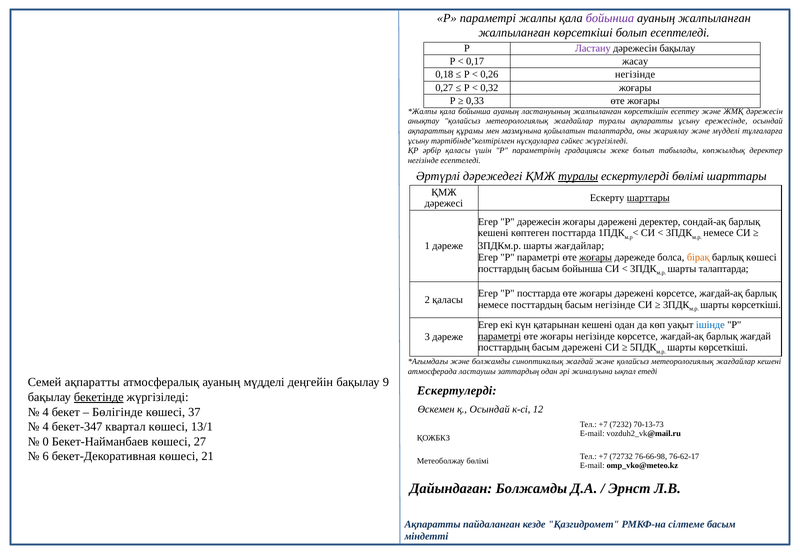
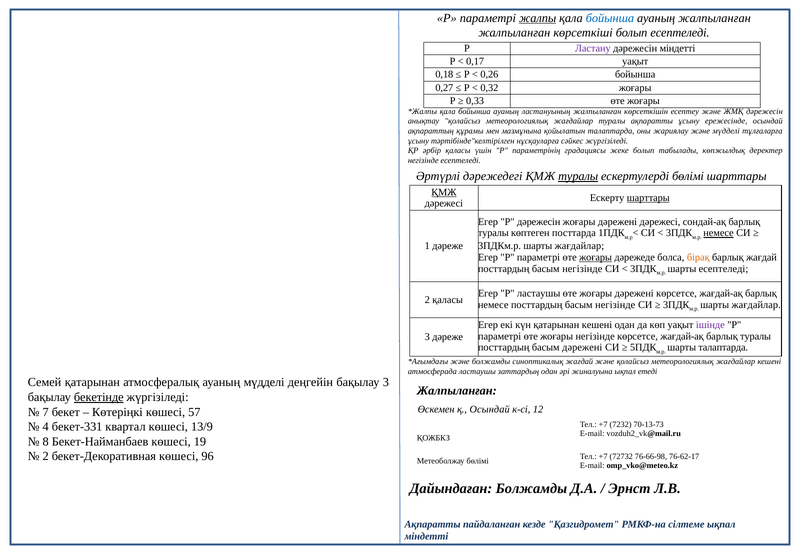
жалпы underline: none -> present
бойынша at (610, 18) colour: purple -> blue
дәрежесін бақылау: бақылау -> міндетті
0,17 жасау: жасау -> уақыт
0,26 негізінде: негізінде -> бойынша
ҚМЖ at (444, 192) underline: none -> present
дәрежені деректер: деректер -> дәрежесі
кешені at (493, 233): кешені -> туралы
немесе at (718, 233) underline: none -> present
барлық көшесі: көшесі -> жағдай
бойынша at (582, 269): бойынша -> негізінде
шарты талаптарда: талаптарда -> есептеледі
Р посттарда: посттарда -> ластаушы
көрсеткіші at (756, 305): көрсеткіші -> жағдайлар
ішінде colour: blue -> purple
параметрі at (500, 336) underline: present -> none
жағдай at (756, 336): жағдай -> туралы
көрсеткіші at (723, 347): көрсеткіші -> талаптарда
Семей ақпаратты: ақпаратты -> қатарынан
бақылау 9: 9 -> 3
Ескертулерді at (457, 391): Ескертулерді -> Жалпыланған
4 at (46, 412): 4 -> 7
Бөлігінде: Бөлігінде -> Көтеріңкі
37: 37 -> 57
бекет-347: бекет-347 -> бекет-331
13/1: 13/1 -> 13/9
0: 0 -> 8
27: 27 -> 19
6 at (46, 456): 6 -> 2
21: 21 -> 96
сілтеме басым: басым -> ықпал
